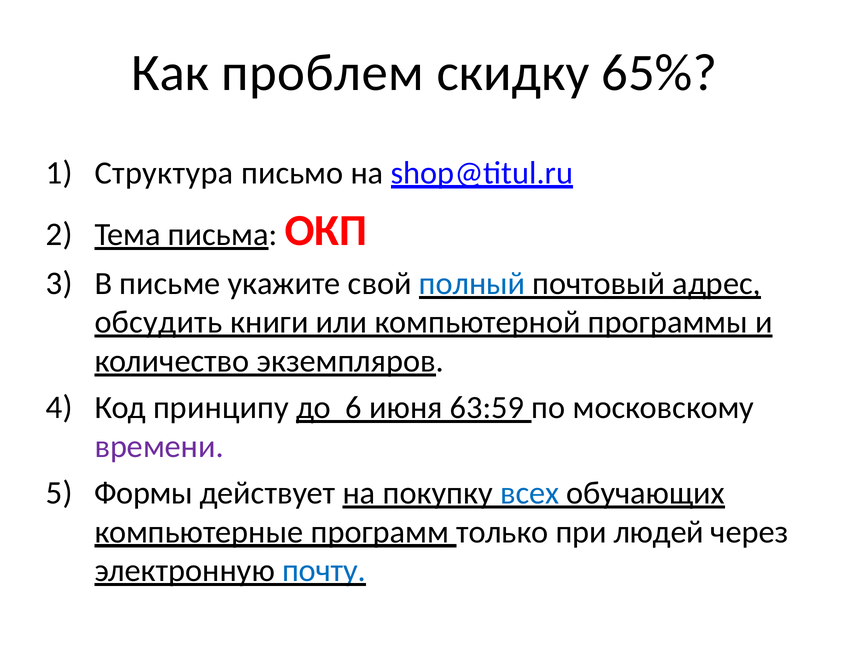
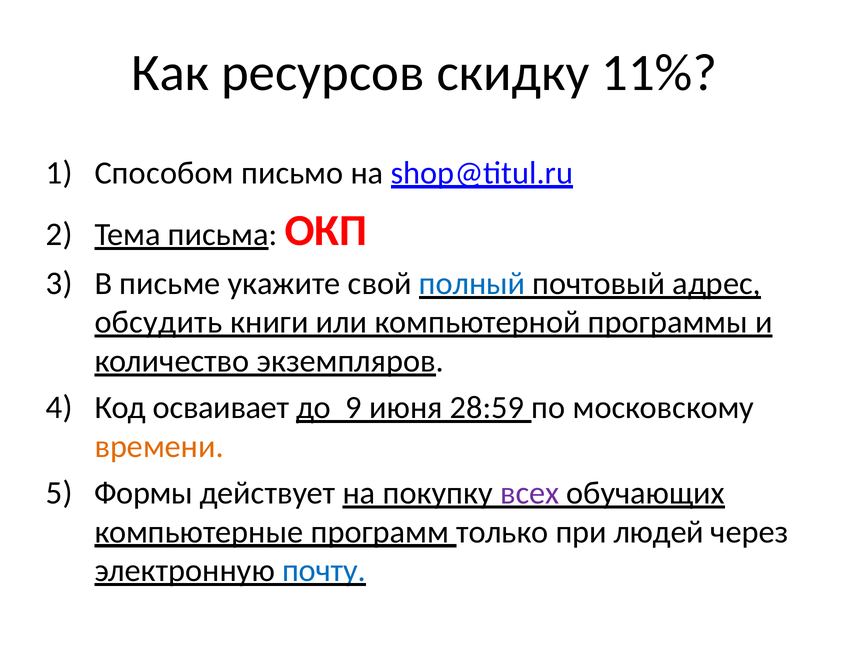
проблем: проблем -> ресурсов
65%: 65% -> 11%
Структура: Структура -> Способом
принципу: принципу -> осваивает
6: 6 -> 9
63:59: 63:59 -> 28:59
времени colour: purple -> orange
всех colour: blue -> purple
